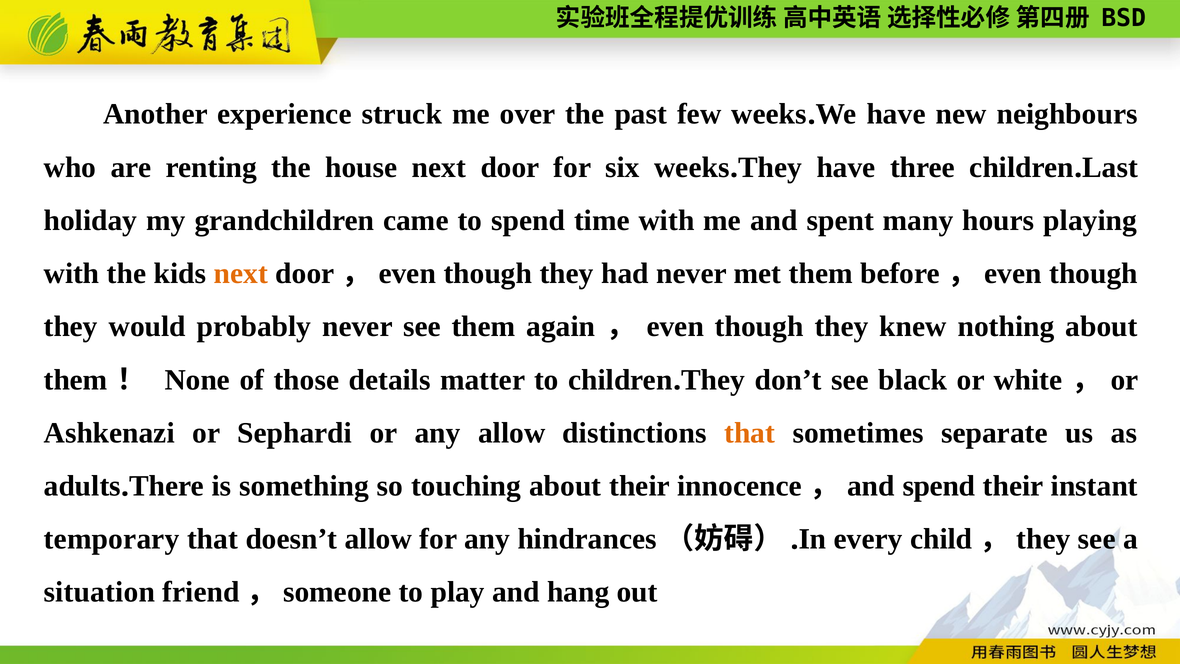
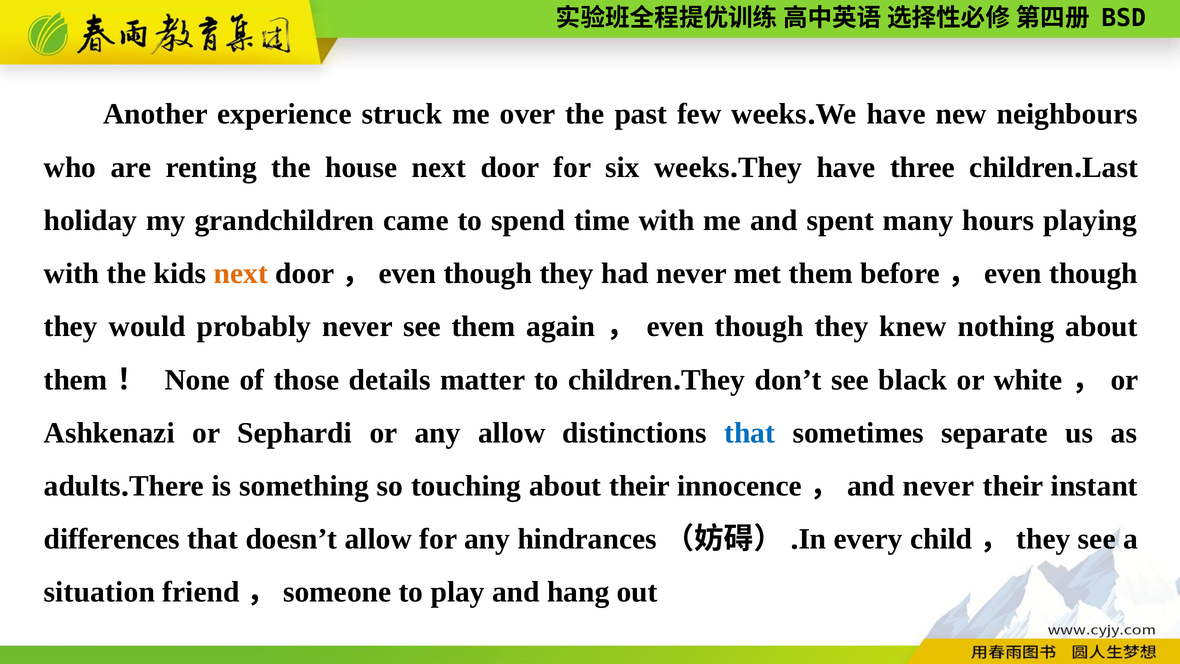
that at (750, 433) colour: orange -> blue
and spend: spend -> never
temporary: temporary -> differences
